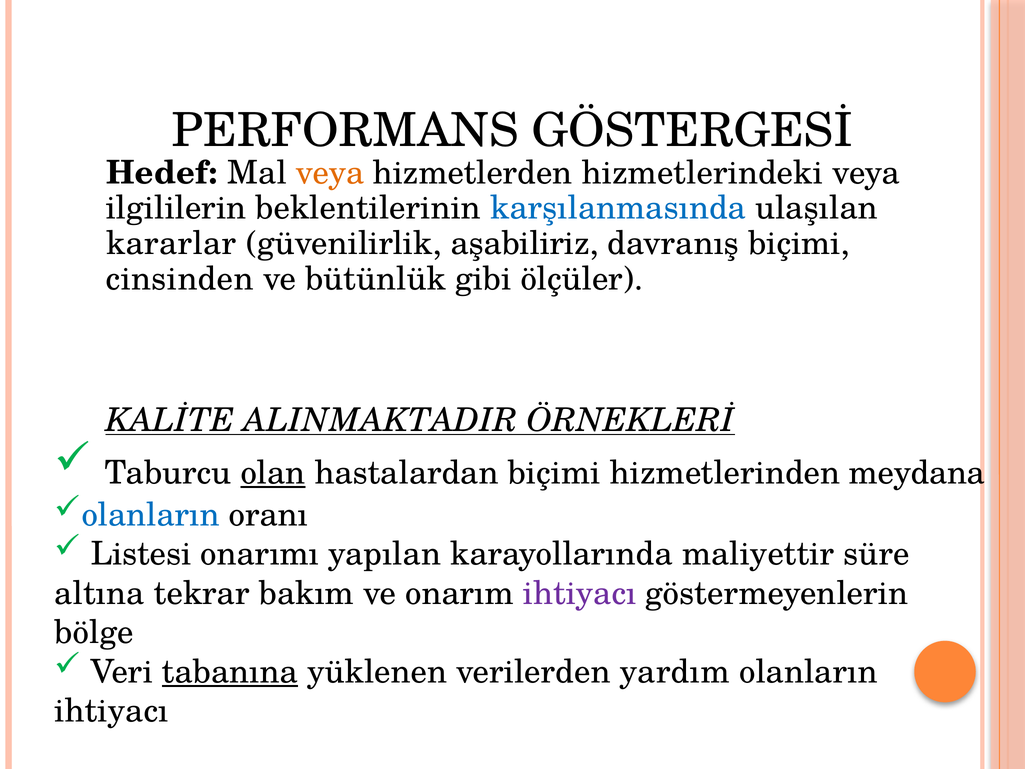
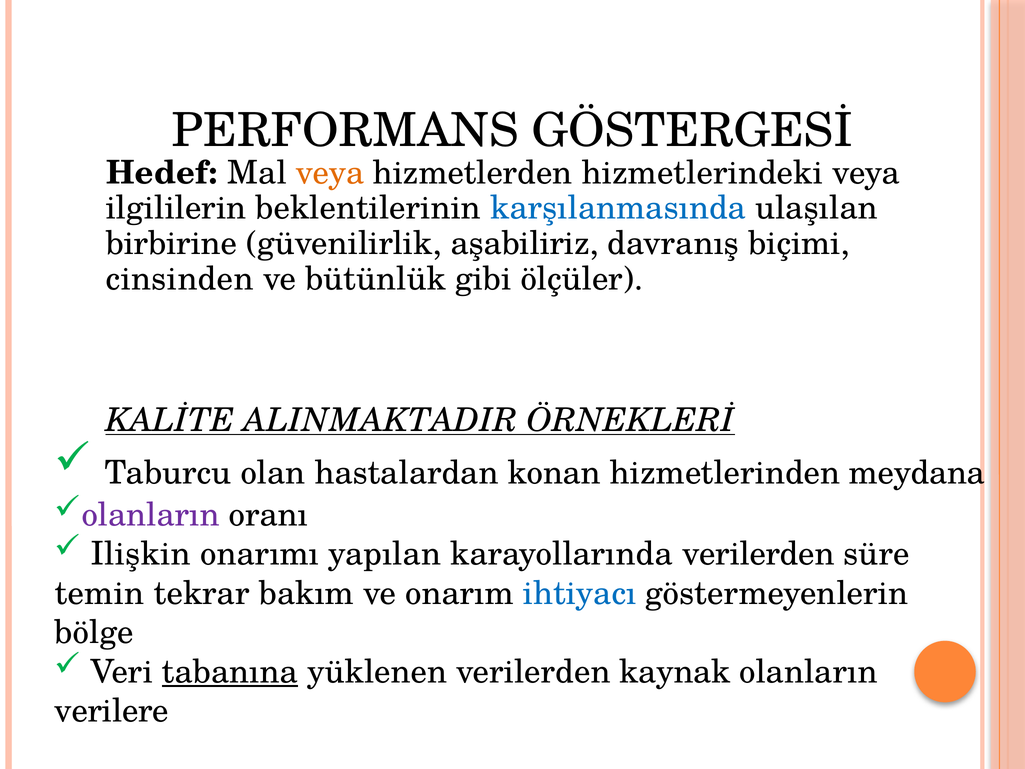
kararlar: kararlar -> birbirine
olan underline: present -> none
hastalardan biçimi: biçimi -> konan
olanların at (151, 515) colour: blue -> purple
Listesi: Listesi -> Ilişkin
karayollarında maliyettir: maliyettir -> verilerden
altına: altına -> temin
ihtiyacı at (580, 593) colour: purple -> blue
yardım: yardım -> kaynak
ihtiyacı at (111, 711): ihtiyacı -> verilere
